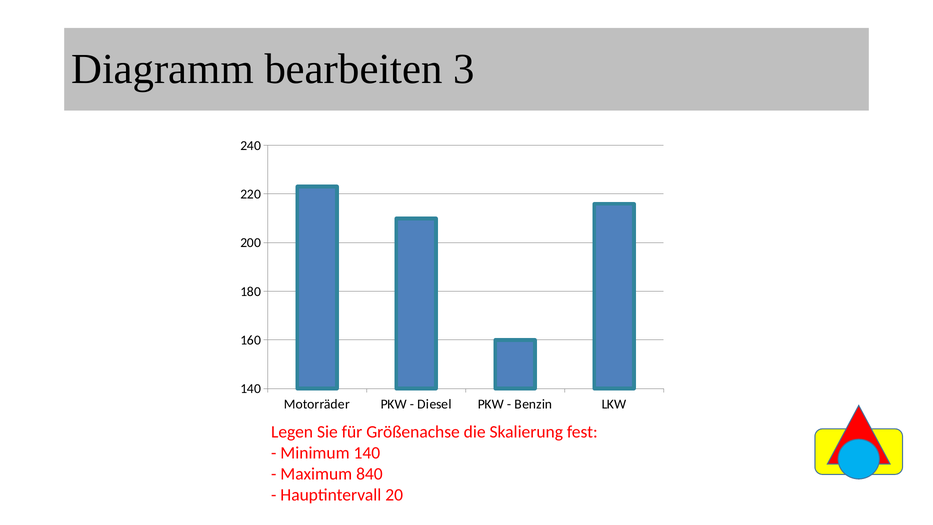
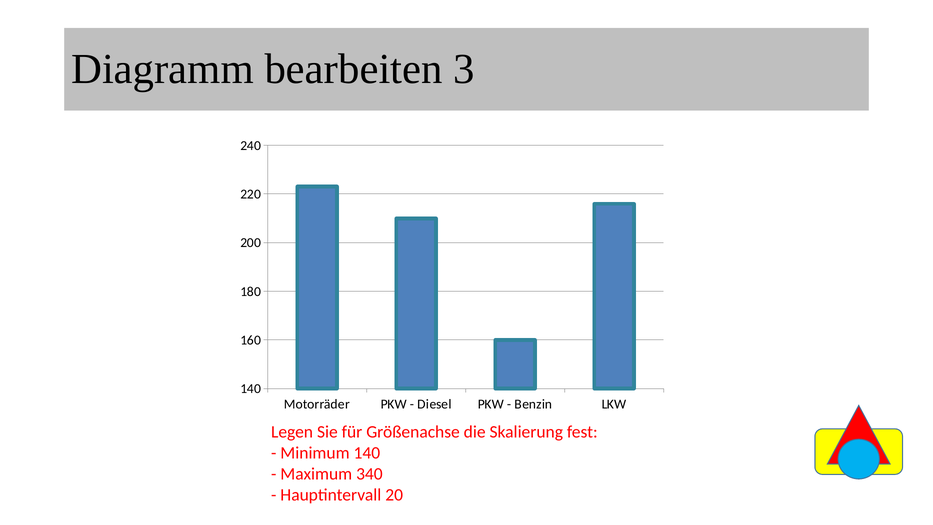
840: 840 -> 340
